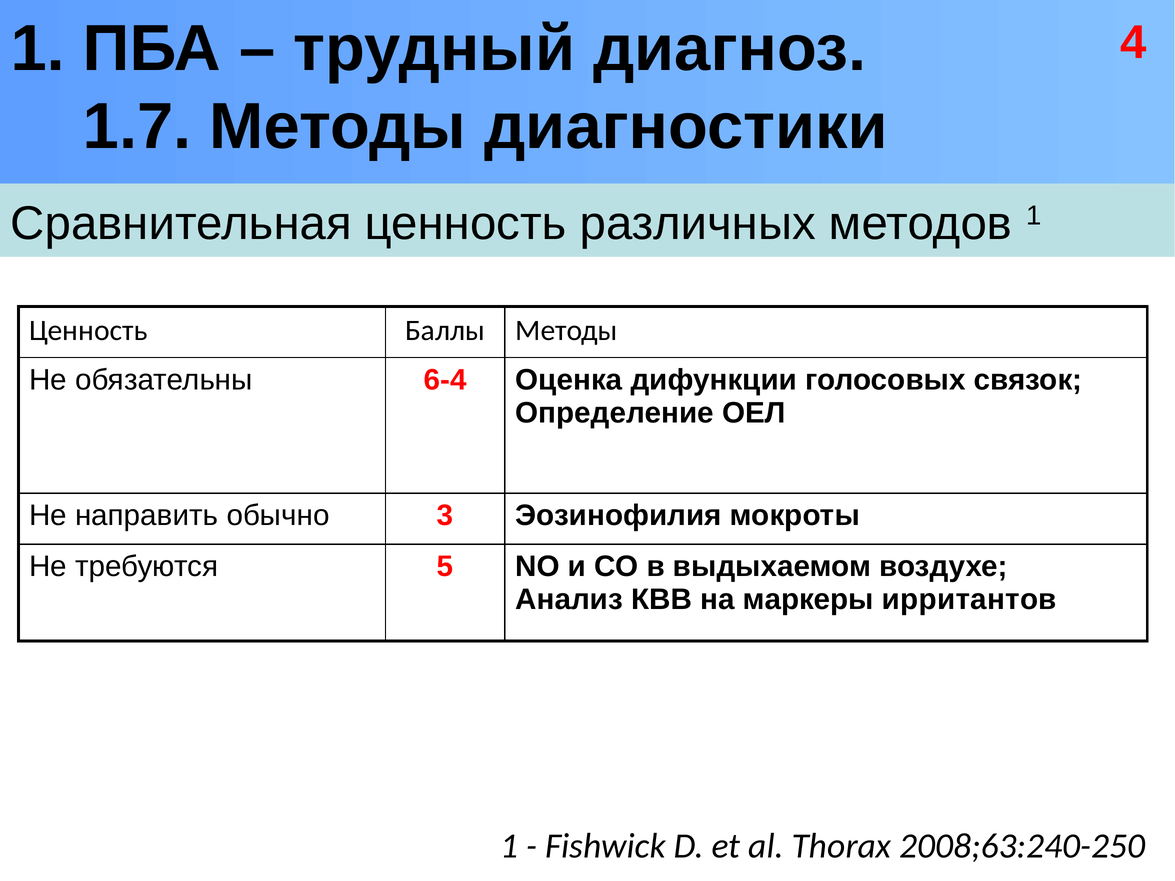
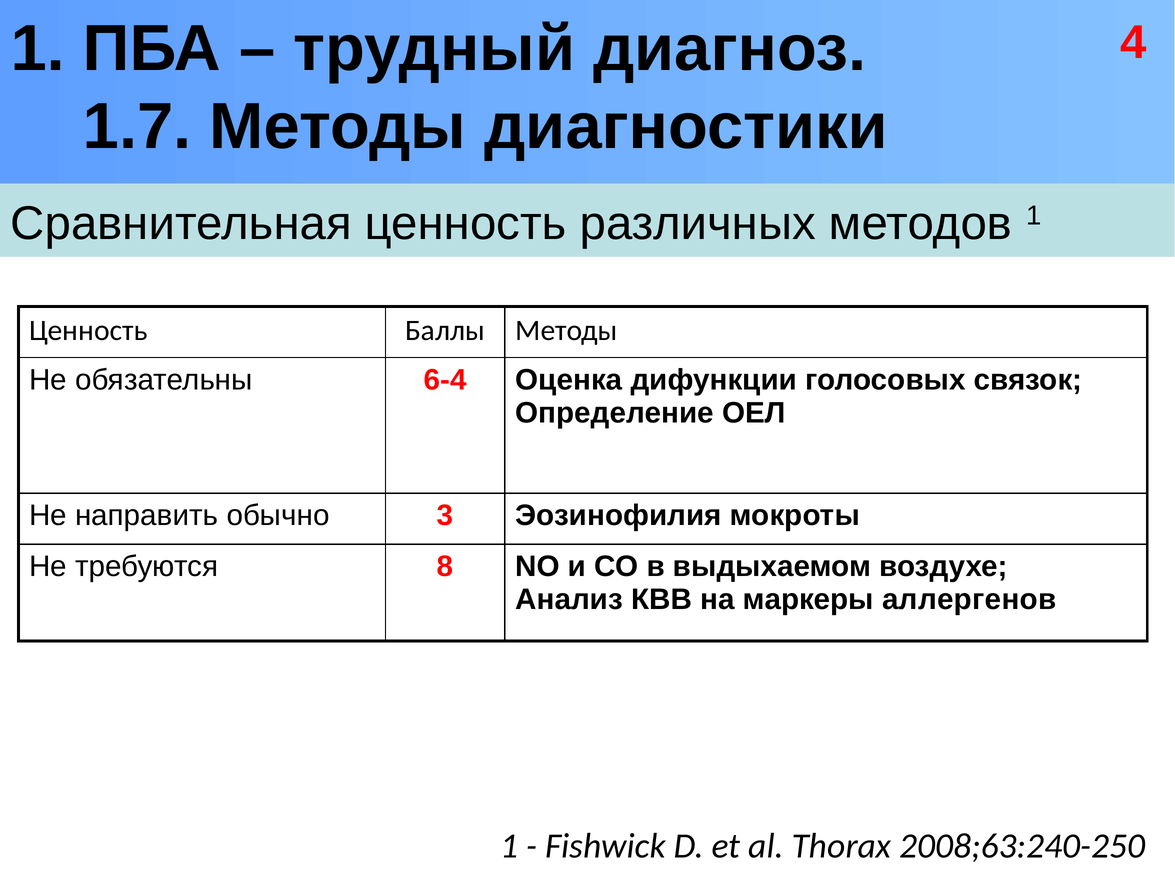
5: 5 -> 8
ирритантов: ирритантов -> аллергенов
